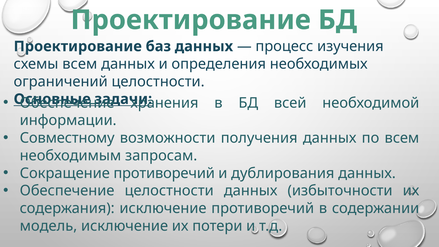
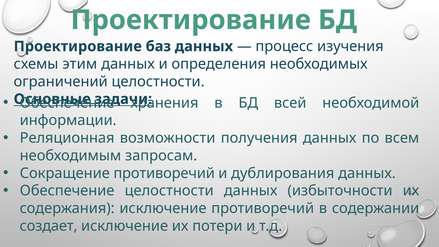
схемы всем: всем -> этим
Совместному: Совместному -> Реляционная
модель: модель -> создает
